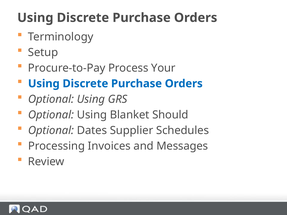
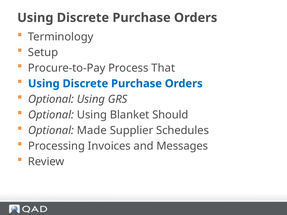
Your: Your -> That
Dates: Dates -> Made
